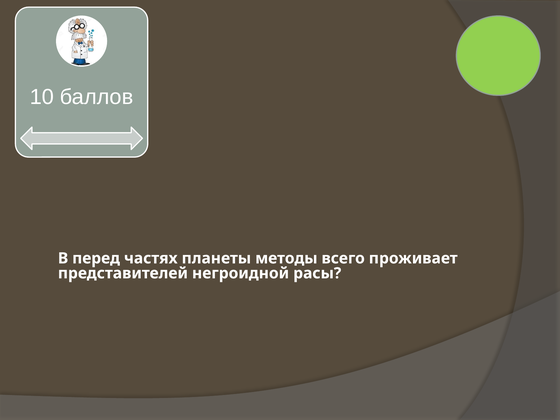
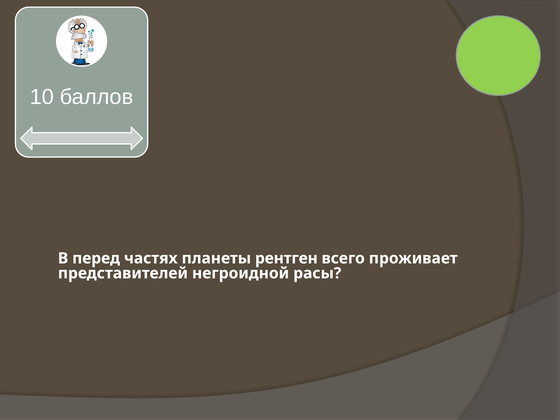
методы: методы -> рентген
